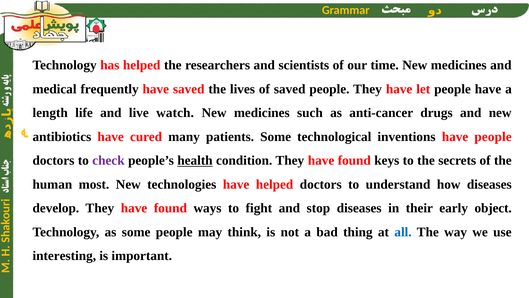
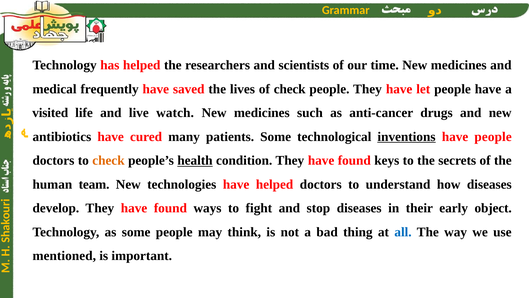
of saved: saved -> check
length: length -> visited
inventions underline: none -> present
check at (108, 160) colour: purple -> orange
most: most -> team
interesting: interesting -> mentioned
